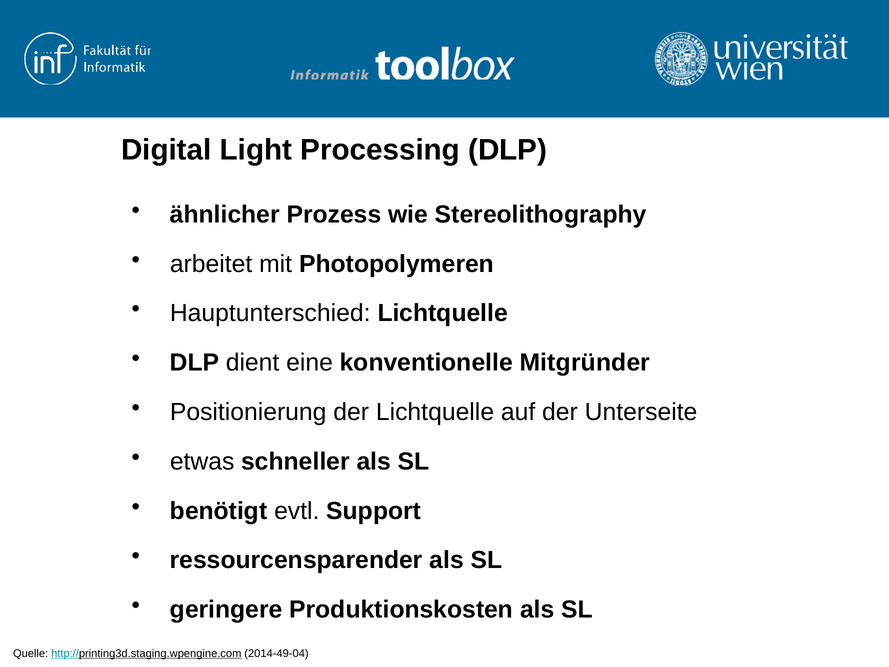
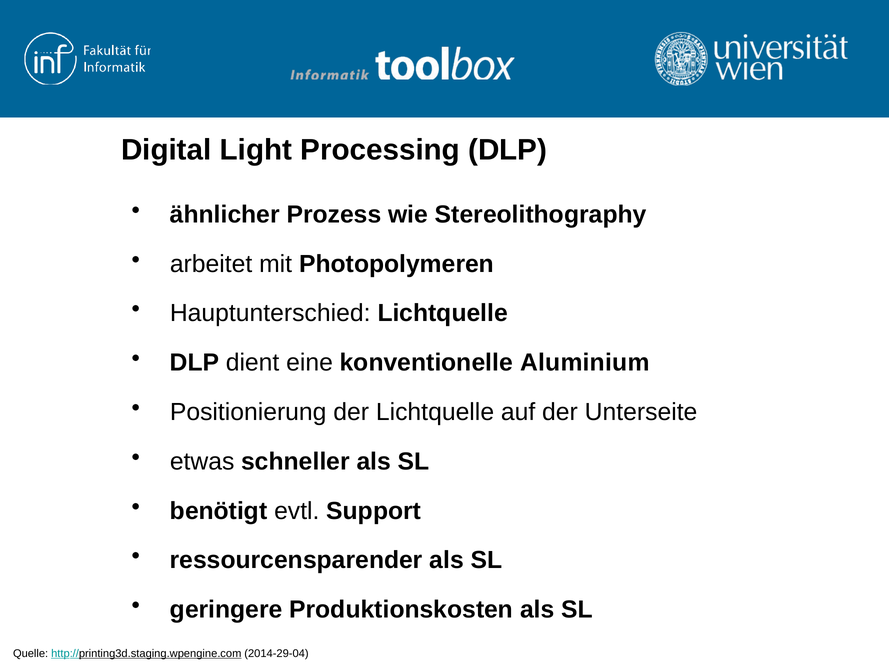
Mitgründer: Mitgründer -> Aluminium
2014-49-04: 2014-49-04 -> 2014-29-04
